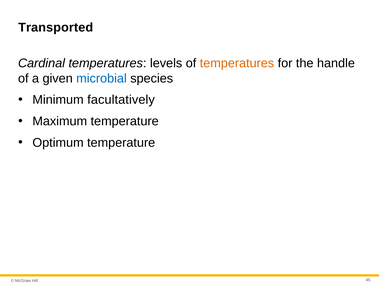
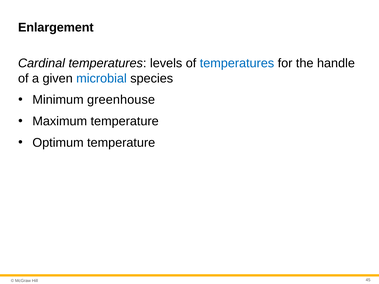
Transported: Transported -> Enlargement
temperatures at (237, 63) colour: orange -> blue
facultatively: facultatively -> greenhouse
